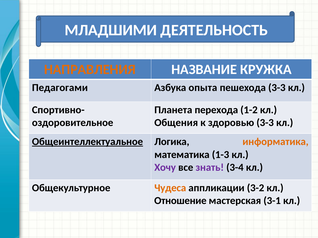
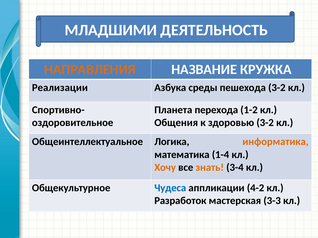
Педагогами: Педагогами -> Реализации
опыта: опыта -> среды
пешехода 3-3: 3-3 -> 3-2
здоровью 3-3: 3-3 -> 3-2
Общеинтеллектуальное underline: present -> none
1-3: 1-3 -> 1-4
Хочу colour: purple -> orange
знать colour: purple -> orange
Чудеса colour: orange -> blue
3-2: 3-2 -> 4-2
Отношение: Отношение -> Разработок
3-1: 3-1 -> 3-3
